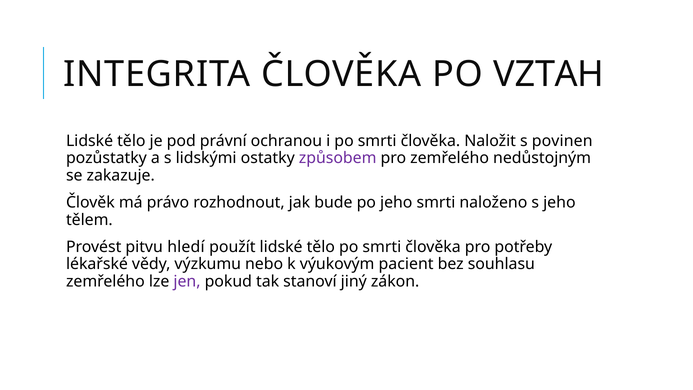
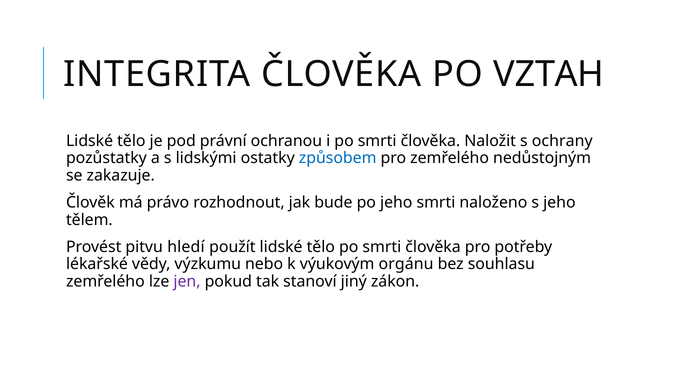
povinen: povinen -> ochrany
způsobem colour: purple -> blue
pacient: pacient -> orgánu
